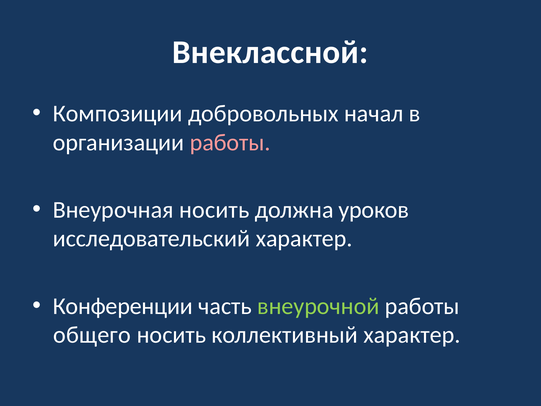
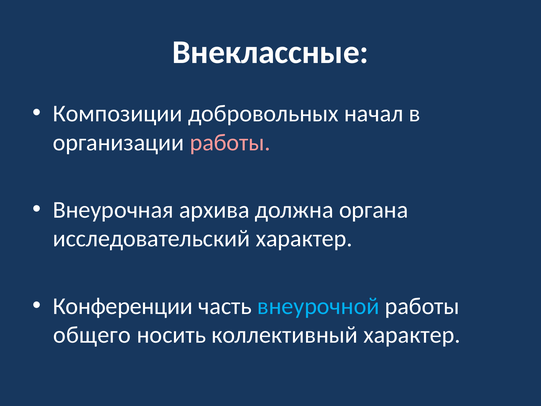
Внеклассной: Внеклассной -> Внеклассные
Внеурочная носить: носить -> архива
уроков: уроков -> органа
внеурочной colour: light green -> light blue
